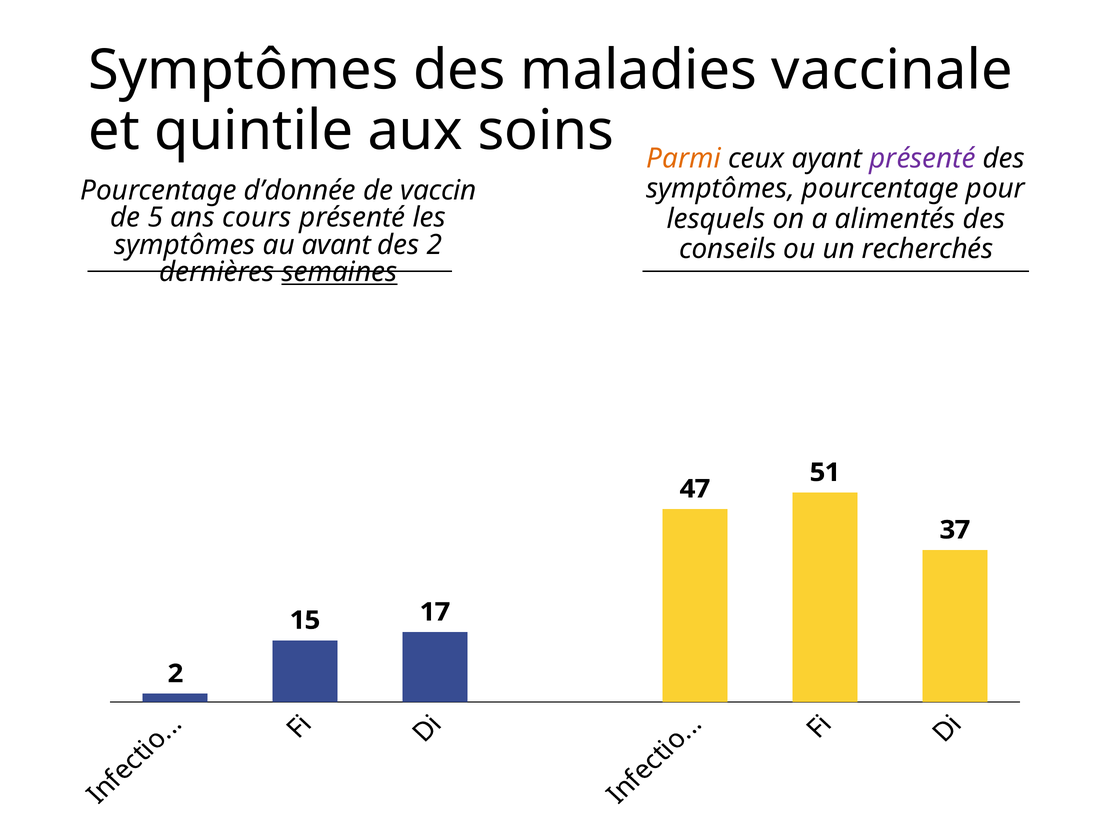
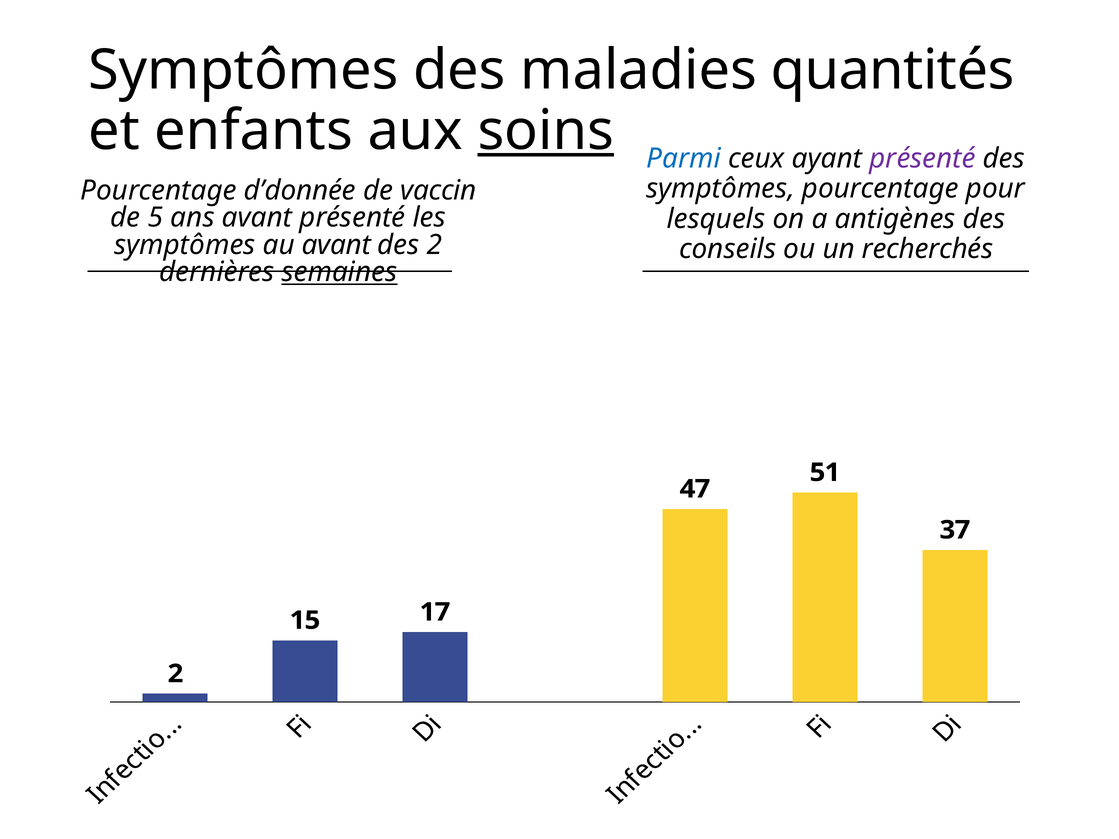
vaccinale: vaccinale -> quantités
quintile: quintile -> enfants
soins underline: none -> present
Parmi colour: orange -> blue
ans cours: cours -> avant
alimentés: alimentés -> antigènes
